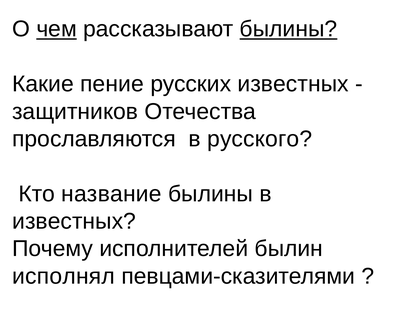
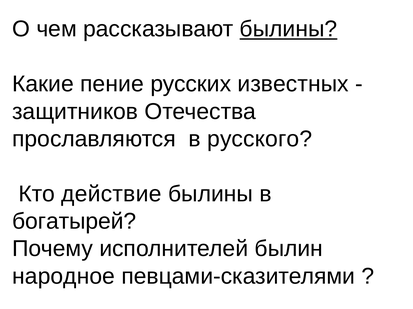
чем underline: present -> none
название: название -> действие
известных at (74, 222): известных -> богатырей
исполнял: исполнял -> народное
